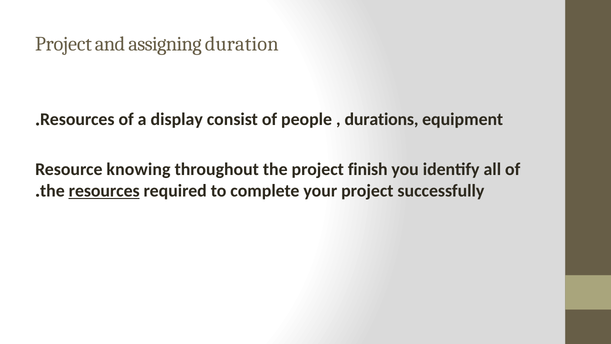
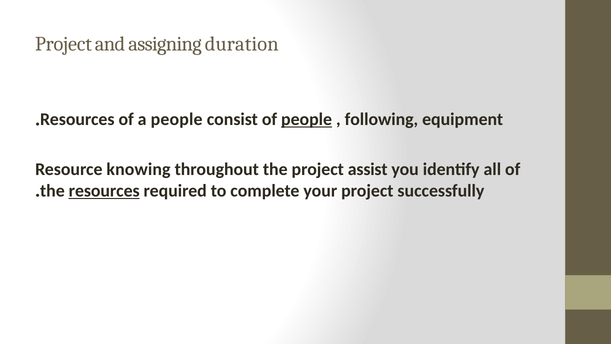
a display: display -> people
people at (307, 119) underline: none -> present
durations: durations -> following
finish: finish -> assist
